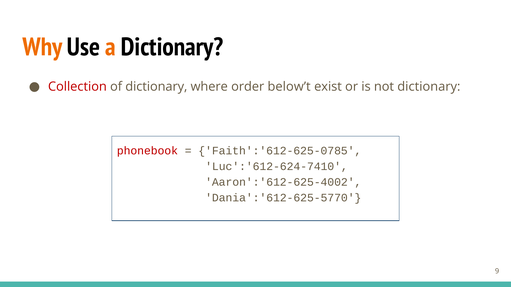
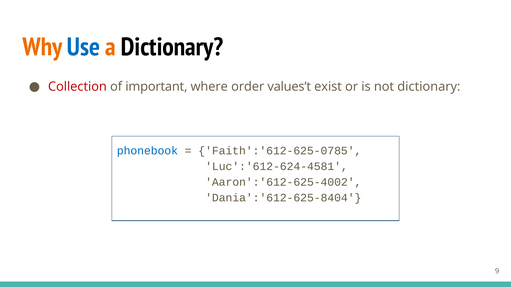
Use colour: black -> blue
of dictionary: dictionary -> important
below’t: below’t -> values’t
phonebook colour: red -> blue
Luc':'612-624-7410: Luc':'612-624-7410 -> Luc':'612-624-4581
Dania':'612-625-5770: Dania':'612-625-5770 -> Dania':'612-625-8404
